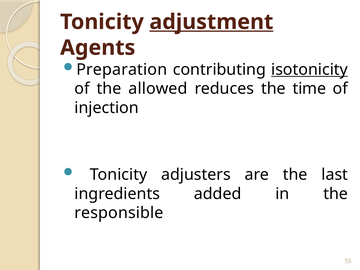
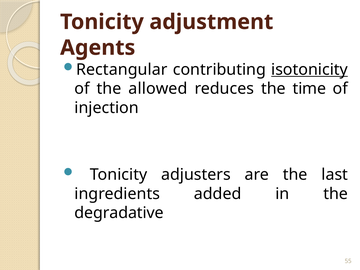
adjustment underline: present -> none
Preparation: Preparation -> Rectangular
responsible: responsible -> degradative
